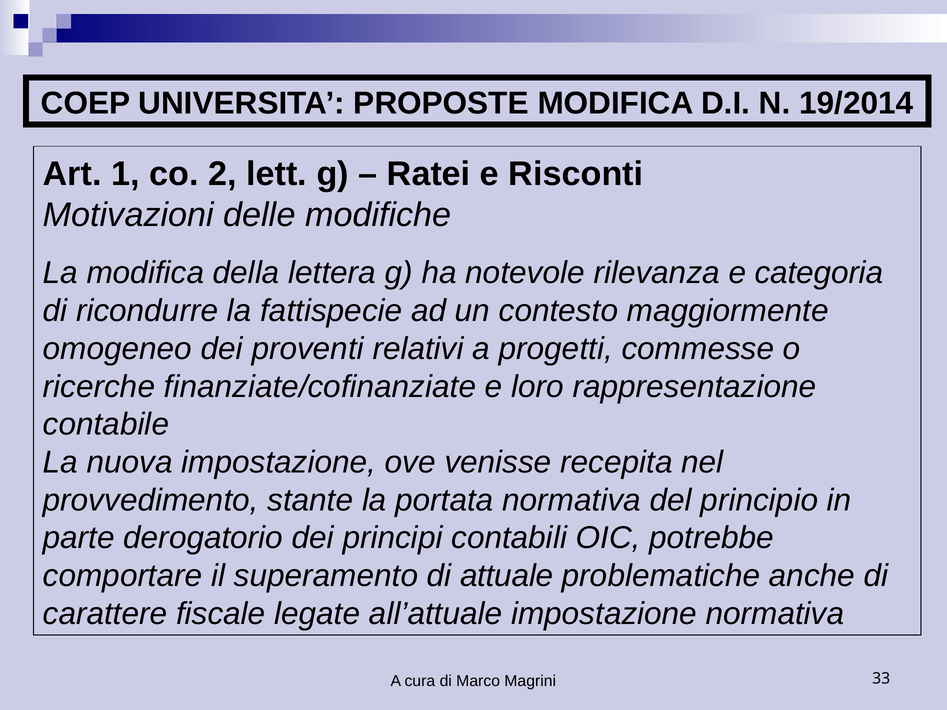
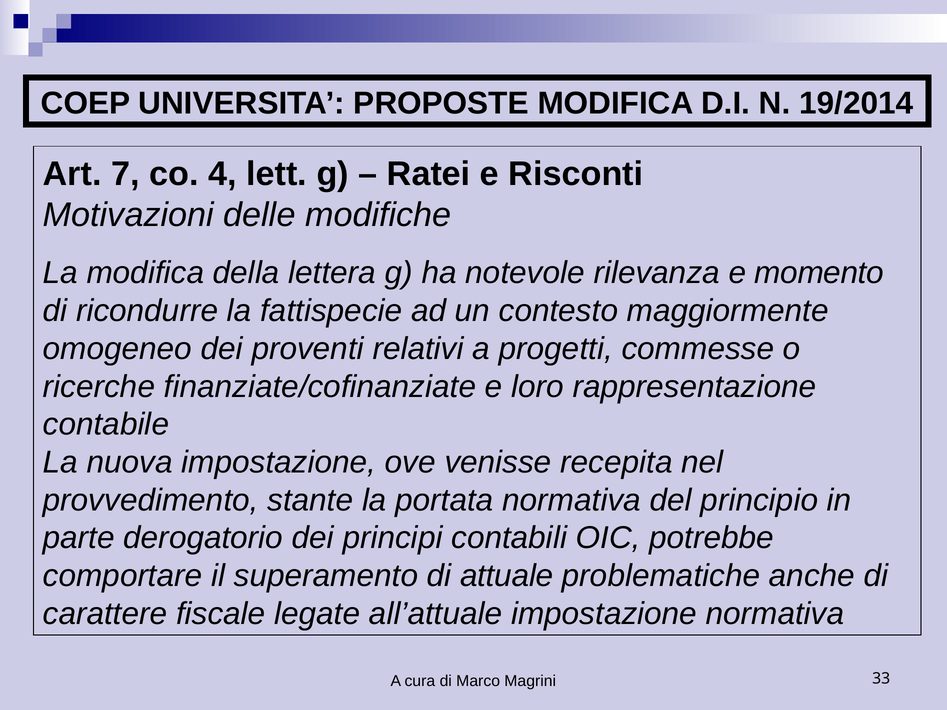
1: 1 -> 7
2: 2 -> 4
categoria: categoria -> momento
